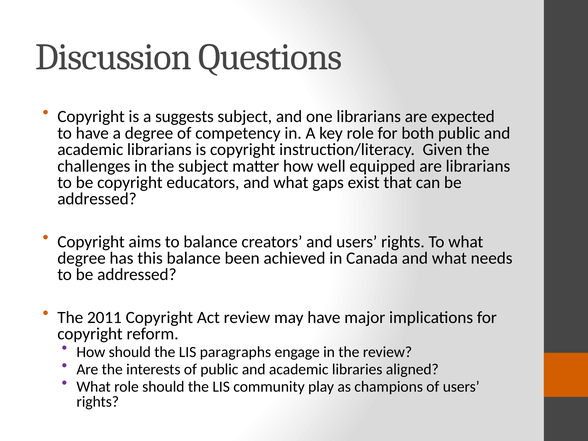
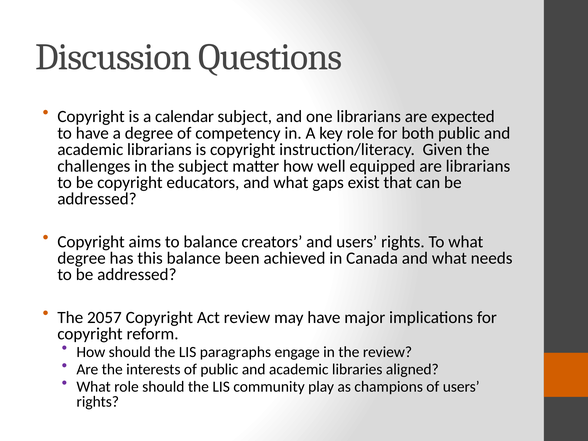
suggests: suggests -> calendar
2011: 2011 -> 2057
